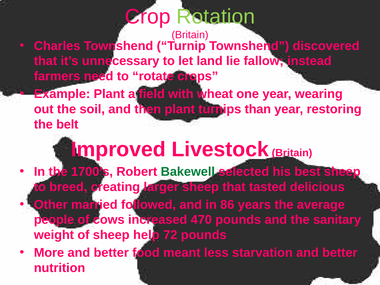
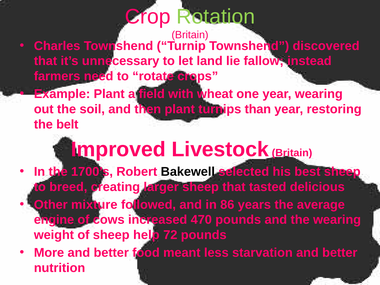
Bakewell colour: green -> black
married: married -> mixture
people: people -> engine
the sanitary: sanitary -> wearing
